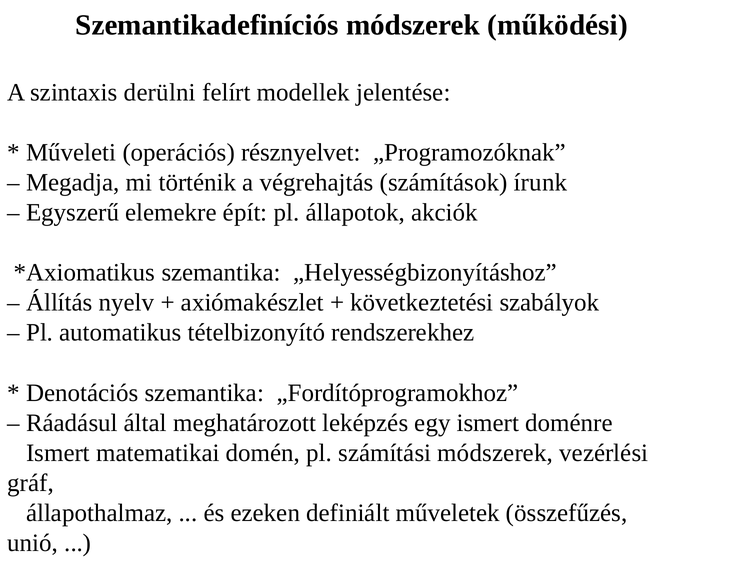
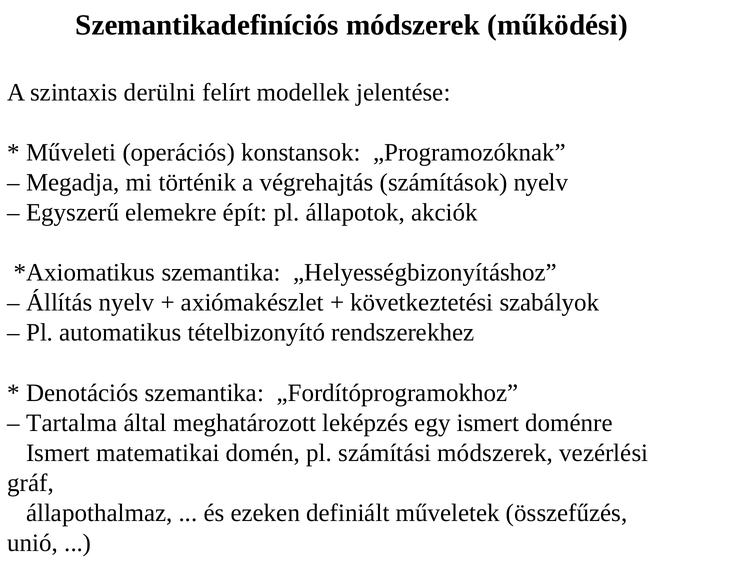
résznyelvet: résznyelvet -> konstansok
számítások írunk: írunk -> nyelv
Ráadásul: Ráadásul -> Tartalma
